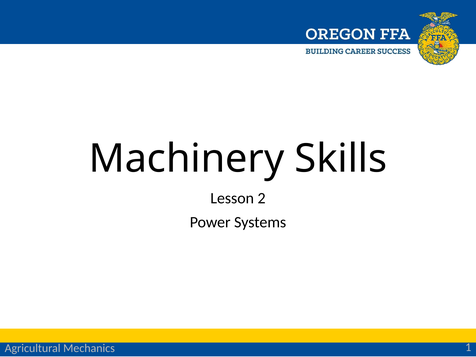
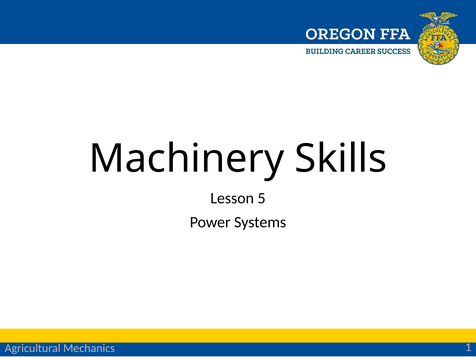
2: 2 -> 5
